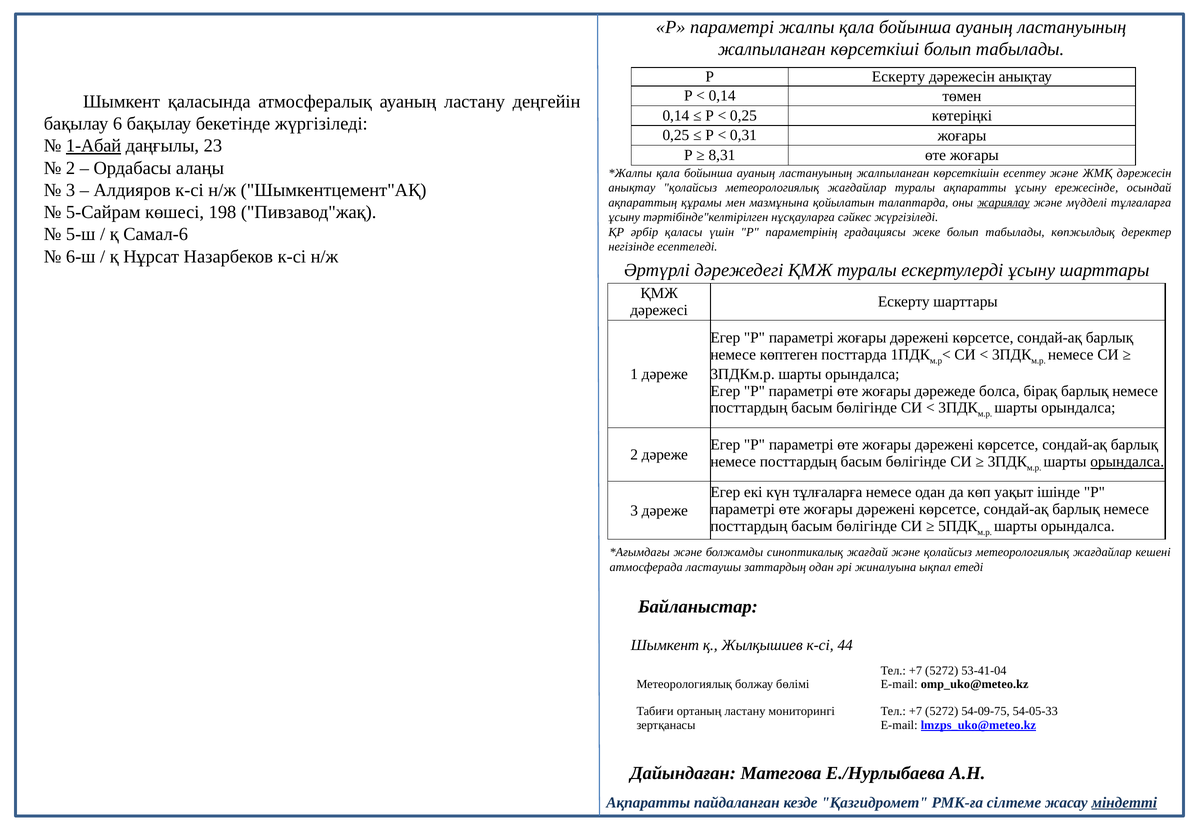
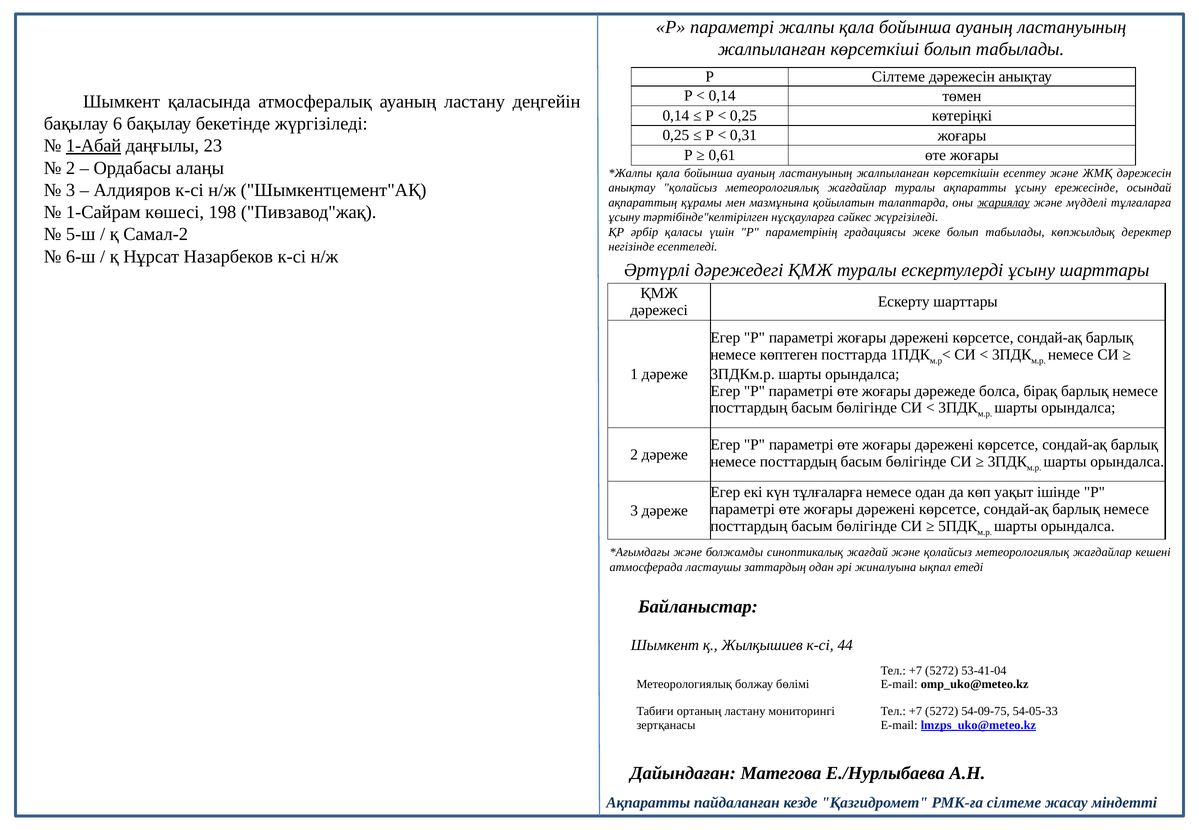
Р Ескерту: Ескерту -> Сілтеме
8,31: 8,31 -> 0,61
5-Сайрам: 5-Сайрам -> 1-Сайрам
Самал-6: Самал-6 -> Самал-2
орындалса at (1127, 462) underline: present -> none
міндетті underline: present -> none
